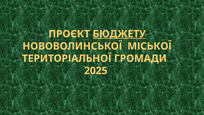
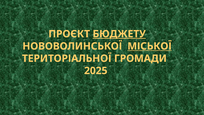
МІСЬКОЇ underline: none -> present
